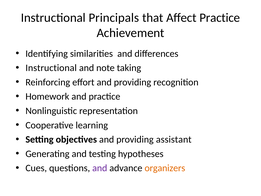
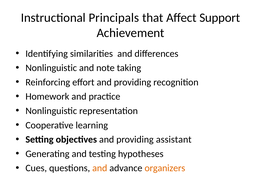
Affect Practice: Practice -> Support
Instructional at (51, 68): Instructional -> Nonlinguistic
and at (100, 168) colour: purple -> orange
